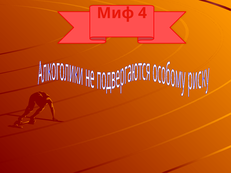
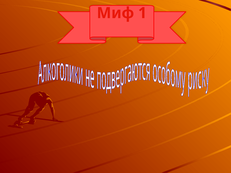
4: 4 -> 1
